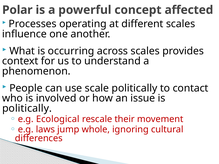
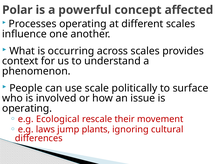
contact: contact -> surface
politically at (27, 108): politically -> operating
whole: whole -> plants
